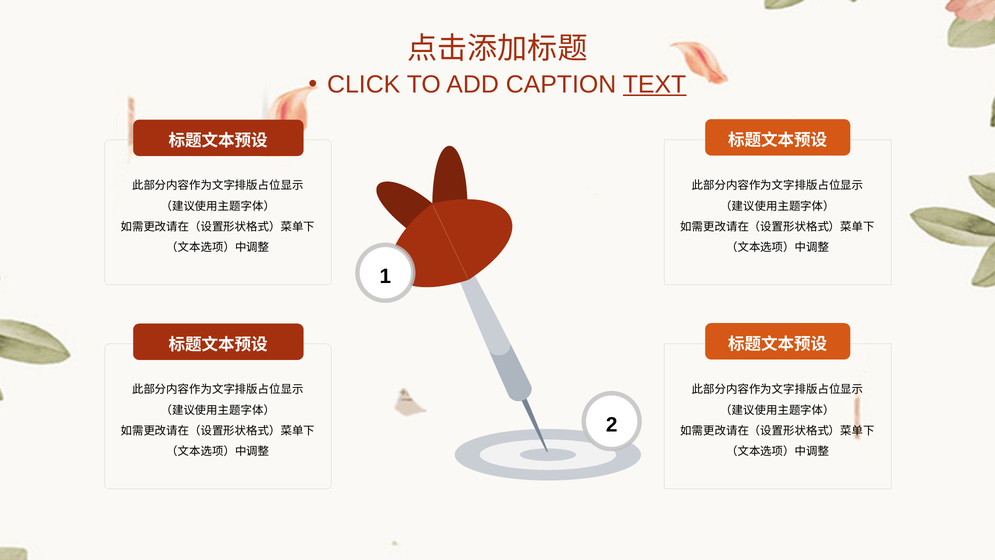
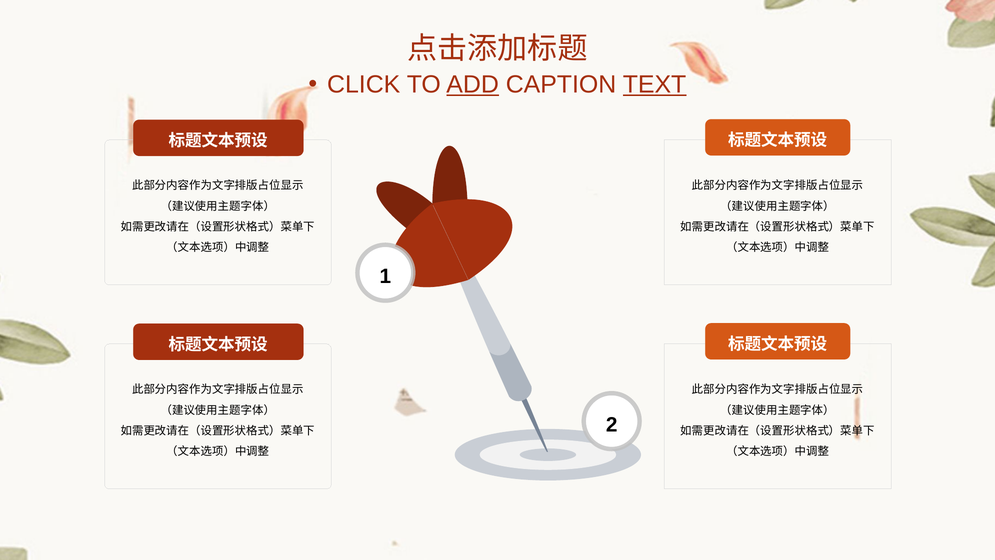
ADD underline: none -> present
